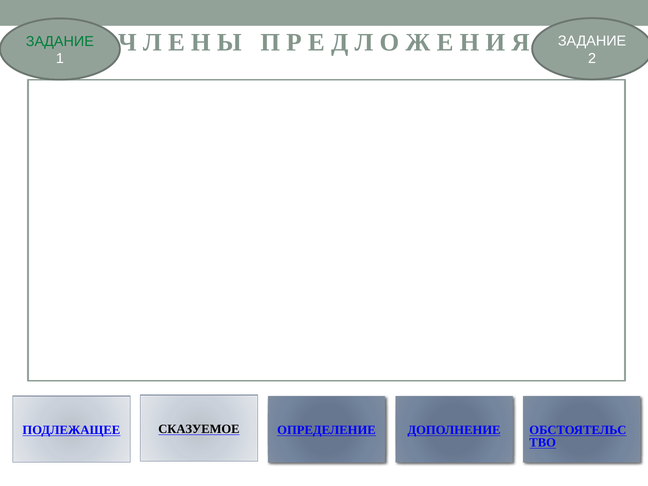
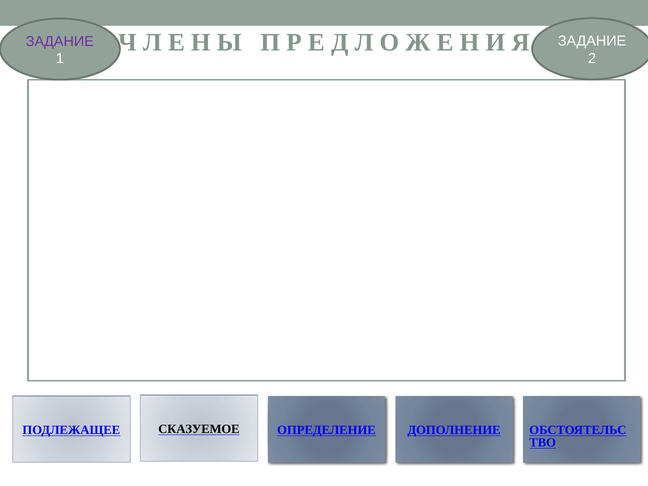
ЗАДАНИЕ at (60, 41) colour: green -> purple
